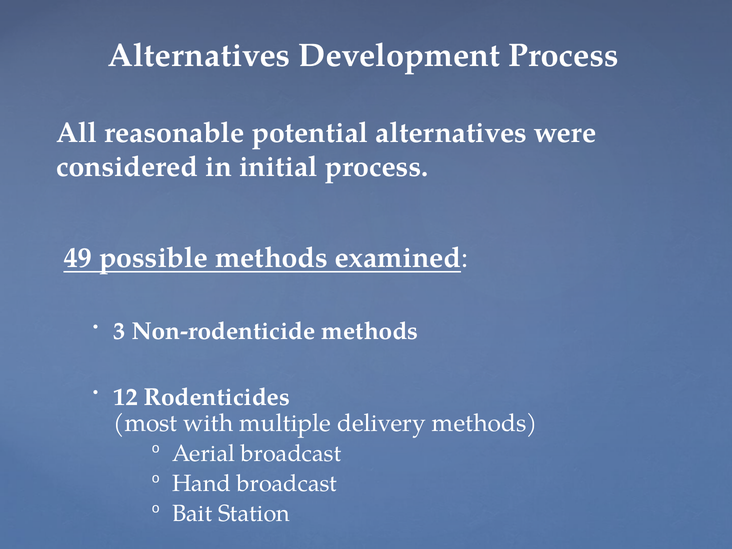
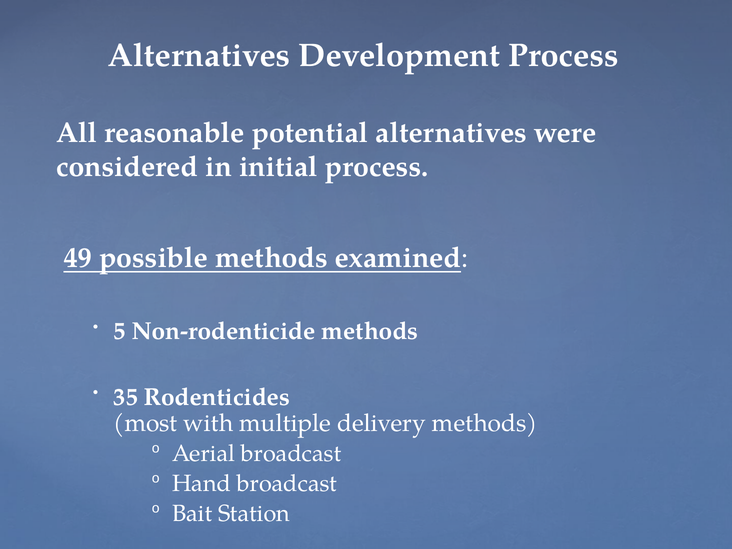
3: 3 -> 5
12: 12 -> 35
